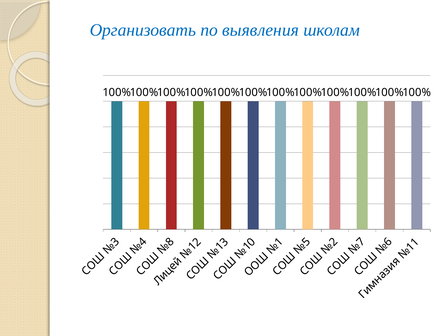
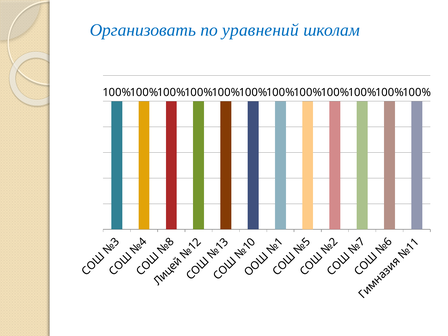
выявления: выявления -> уравнений
